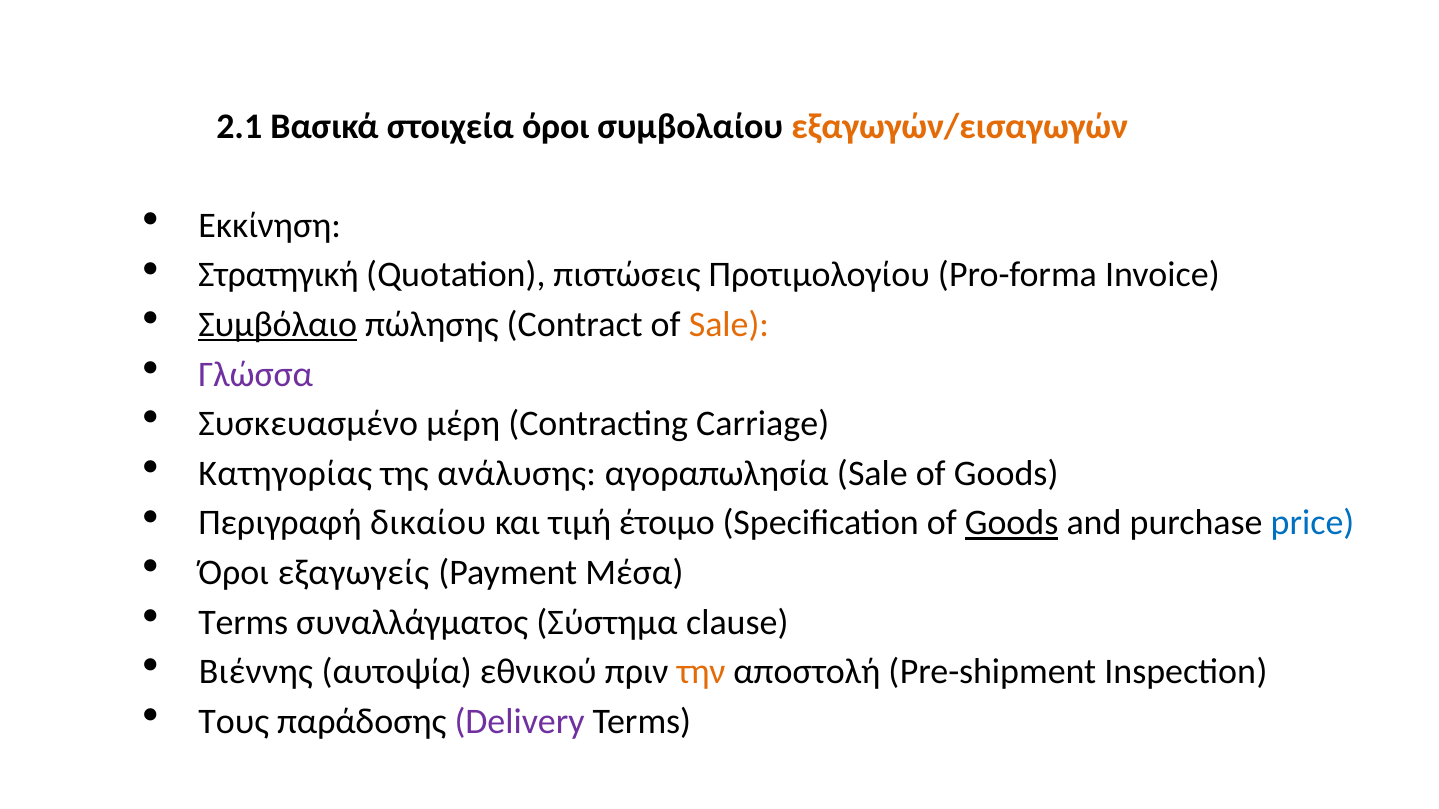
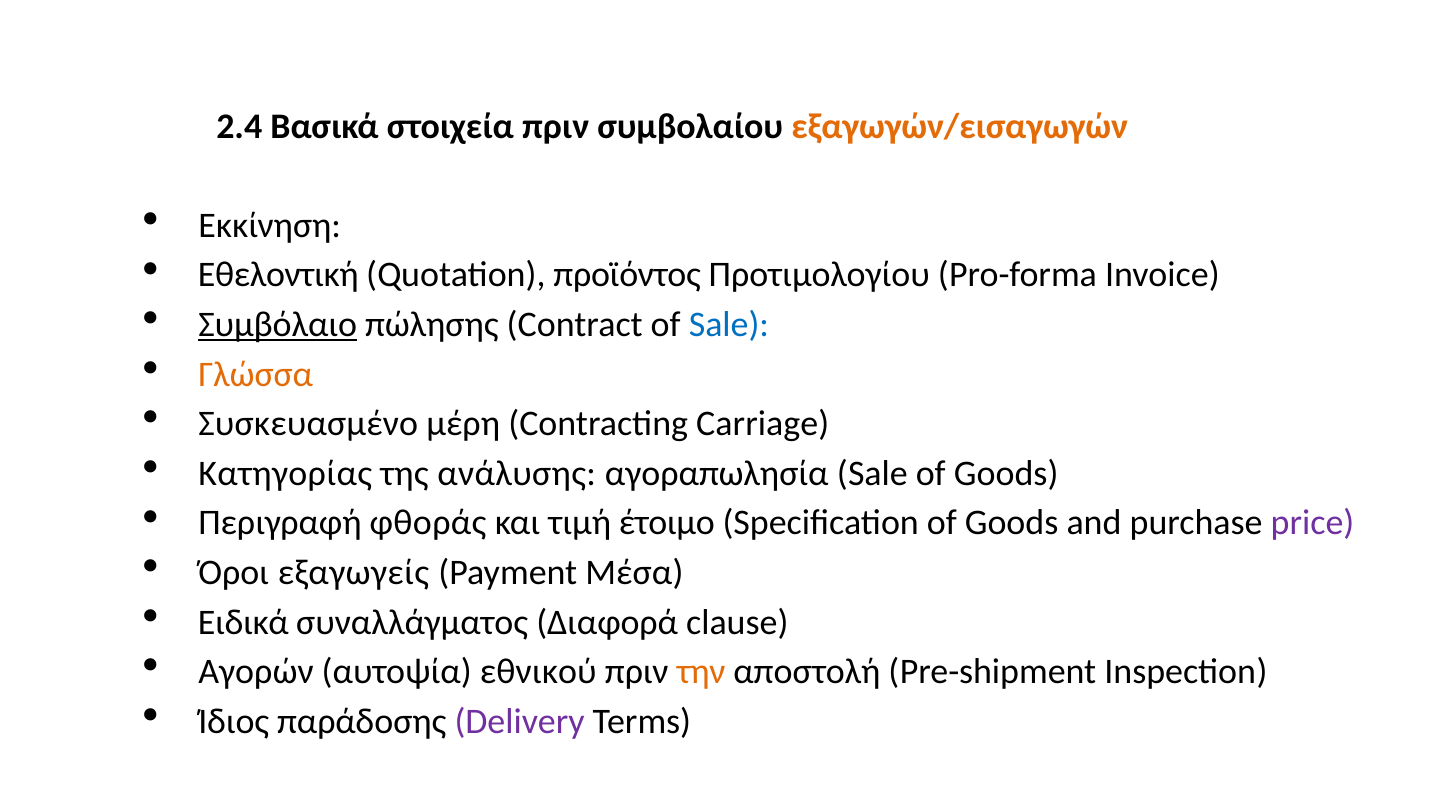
2.1: 2.1 -> 2.4
στοιχεία όροι: όροι -> πριν
Στρατηγική: Στρατηγική -> Εθελοντική
πιστώσεις: πιστώσεις -> προϊόντος
Sale at (729, 325) colour: orange -> blue
Γλώσσα colour: purple -> orange
δικαίου: δικαίου -> φθοράς
Goods at (1012, 523) underline: present -> none
price colour: blue -> purple
Terms at (243, 623): Terms -> Ειδικά
Σύστημα: Σύστημα -> Διαφορά
Βιέννης: Βιέννης -> Αγορών
Τους: Τους -> Ίδιος
